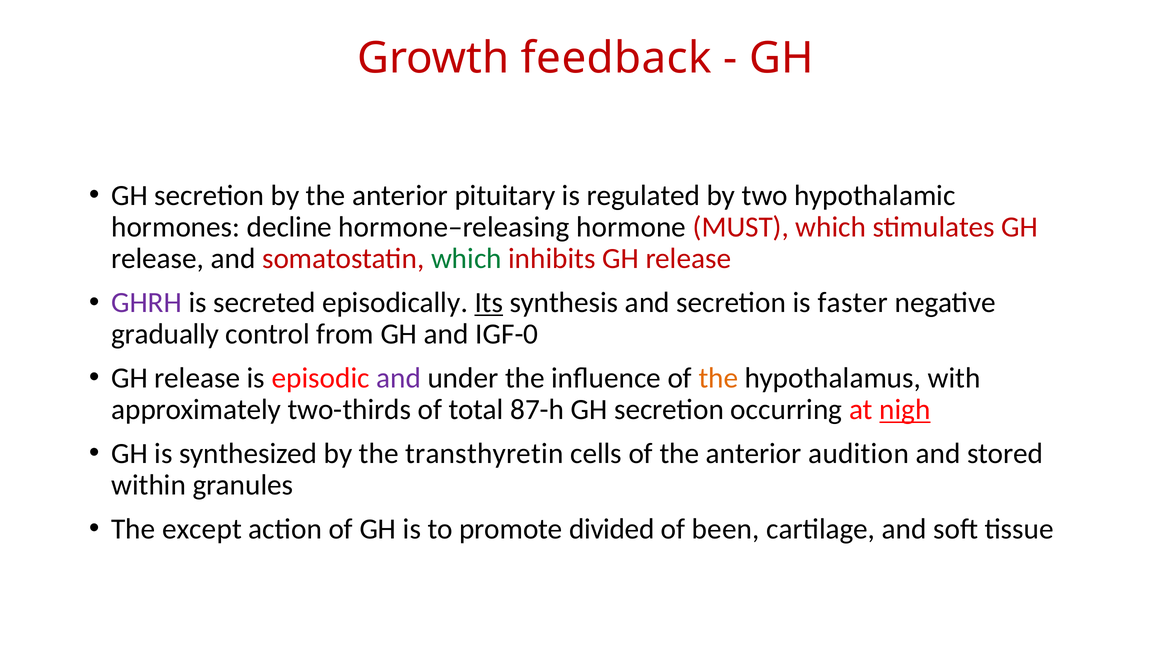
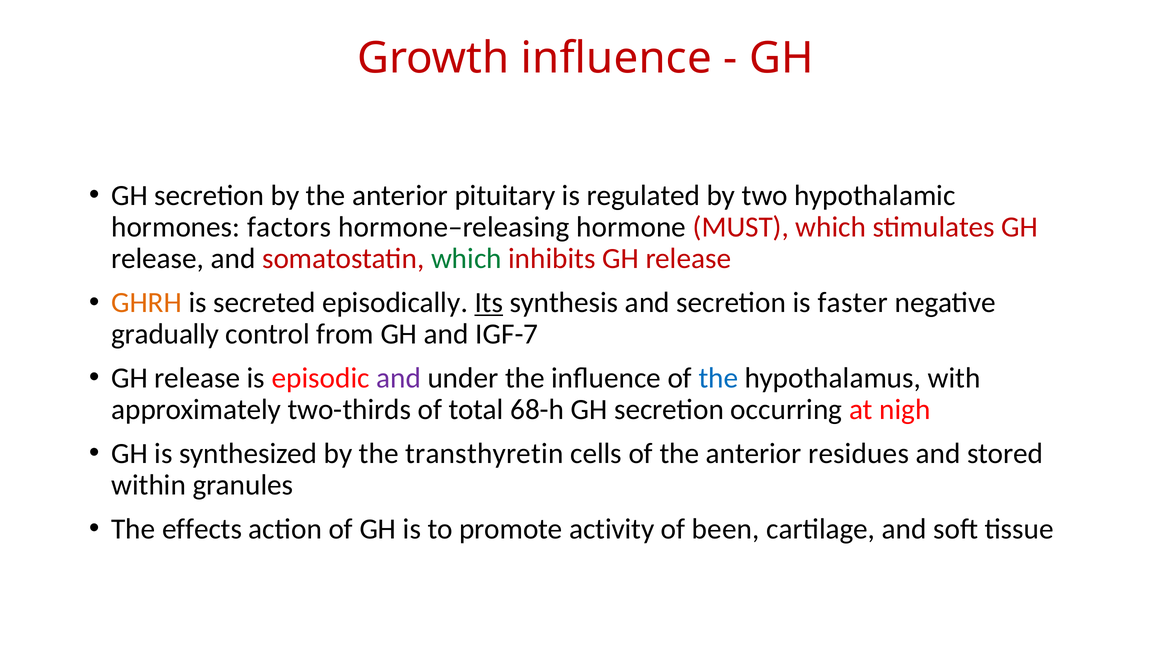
Growth feedback: feedback -> influence
decline: decline -> factors
GHRH colour: purple -> orange
IGF-0: IGF-0 -> IGF-7
the at (718, 378) colour: orange -> blue
87-h: 87-h -> 68-h
nigh underline: present -> none
audition: audition -> residues
except: except -> effects
divided: divided -> activity
